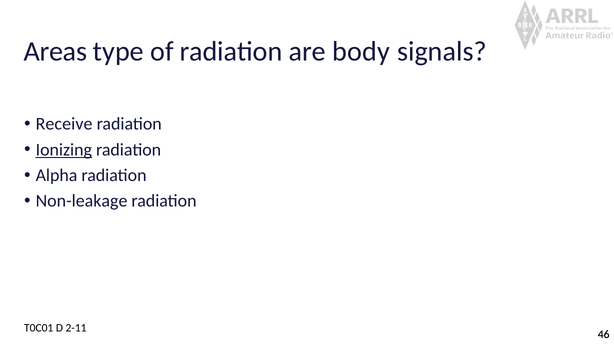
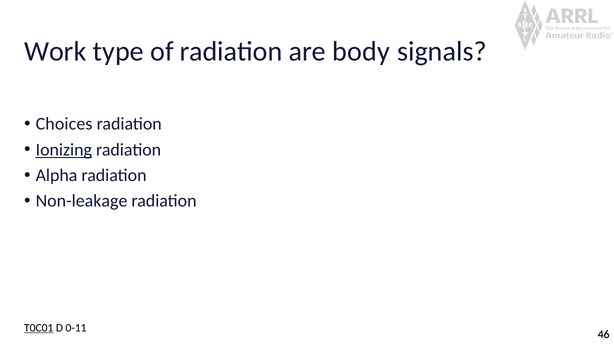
Areas: Areas -> Work
Receive: Receive -> Choices
T0C01 underline: none -> present
2-11: 2-11 -> 0-11
